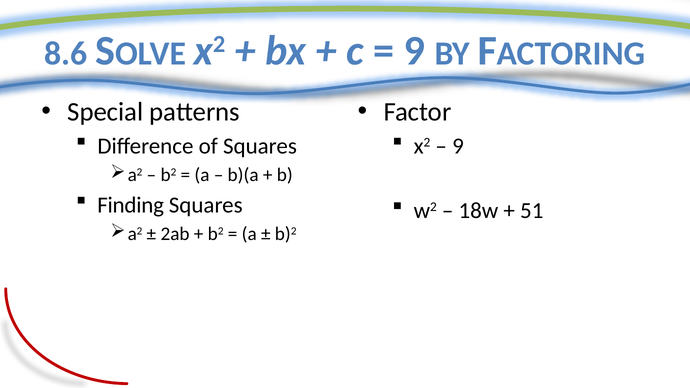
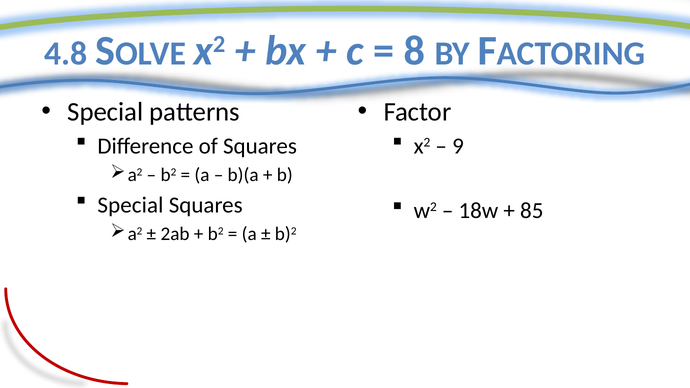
8.6: 8.6 -> 4.8
9 at (414, 51): 9 -> 8
Finding at (131, 205): Finding -> Special
51: 51 -> 85
